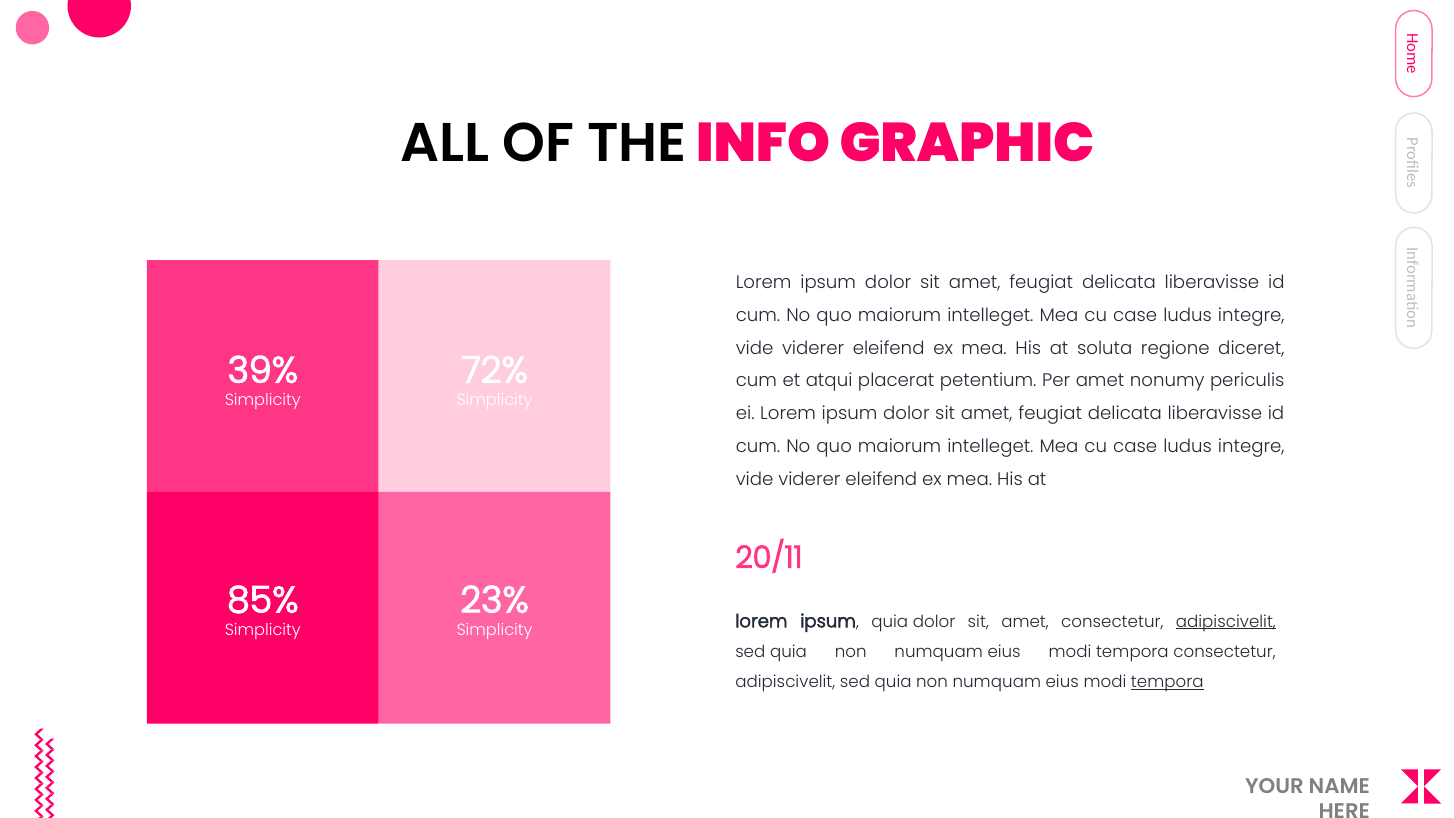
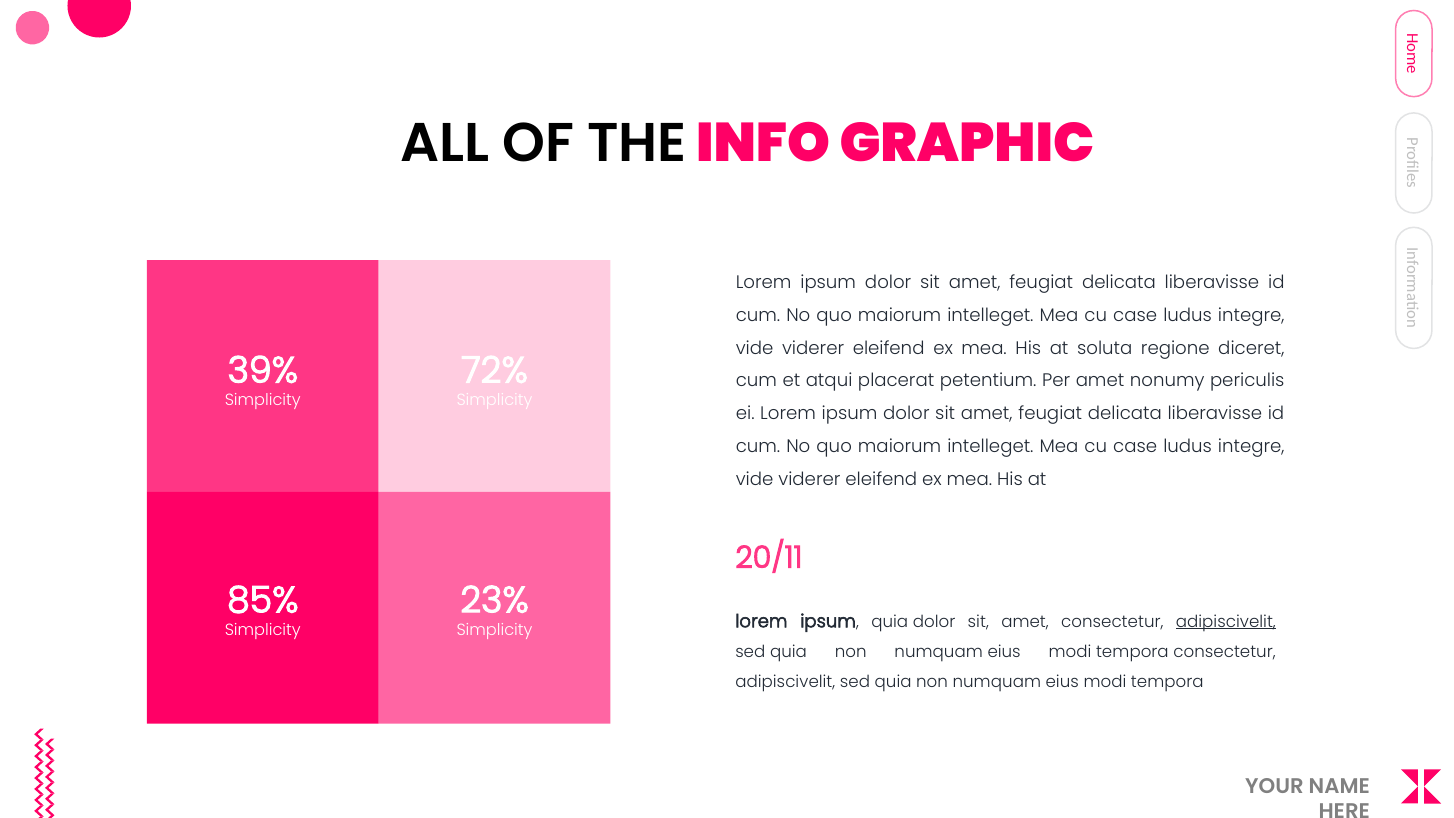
tempora at (1167, 682) underline: present -> none
